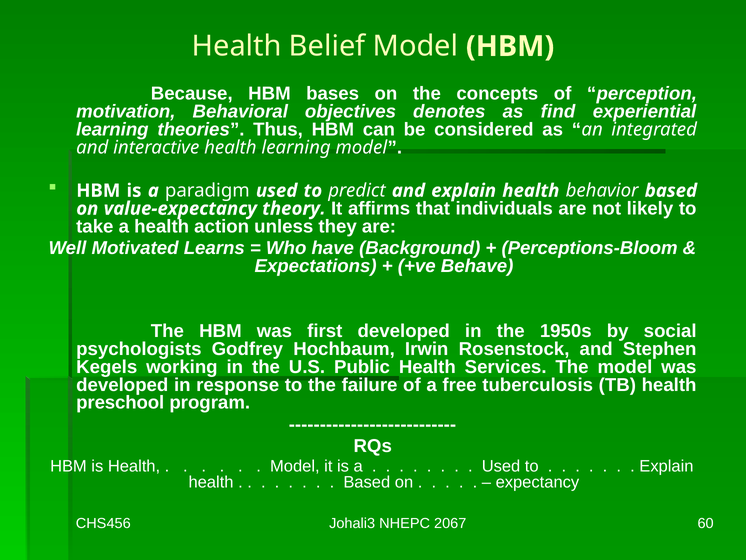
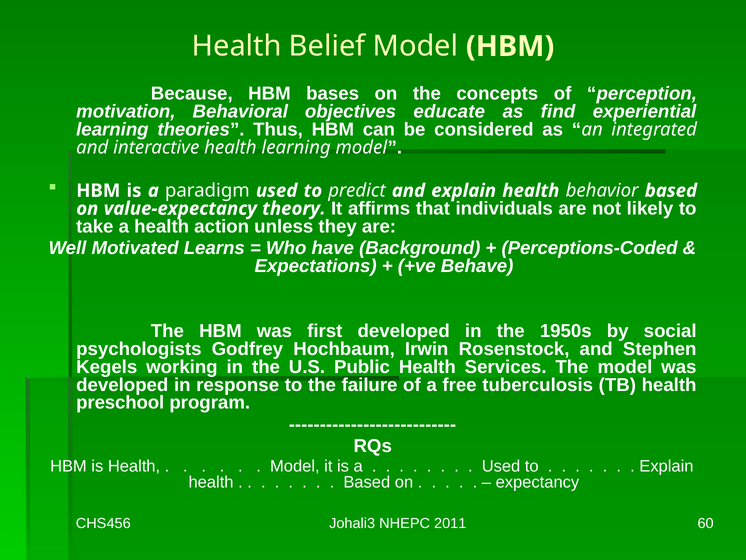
denotes: denotes -> educate
Perceptions-Bloom: Perceptions-Bloom -> Perceptions-Coded
2067: 2067 -> 2011
